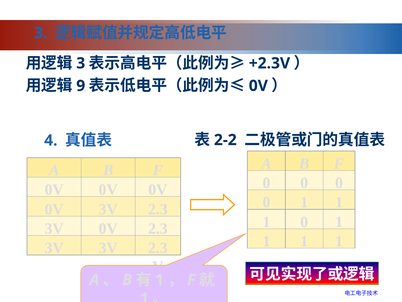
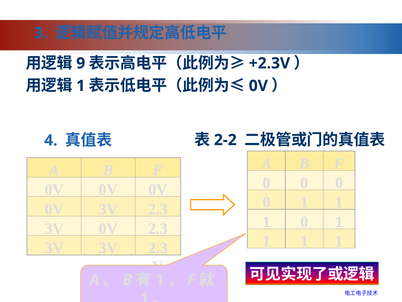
3 at (81, 63): 3 -> 9
9 at (81, 86): 9 -> 1
